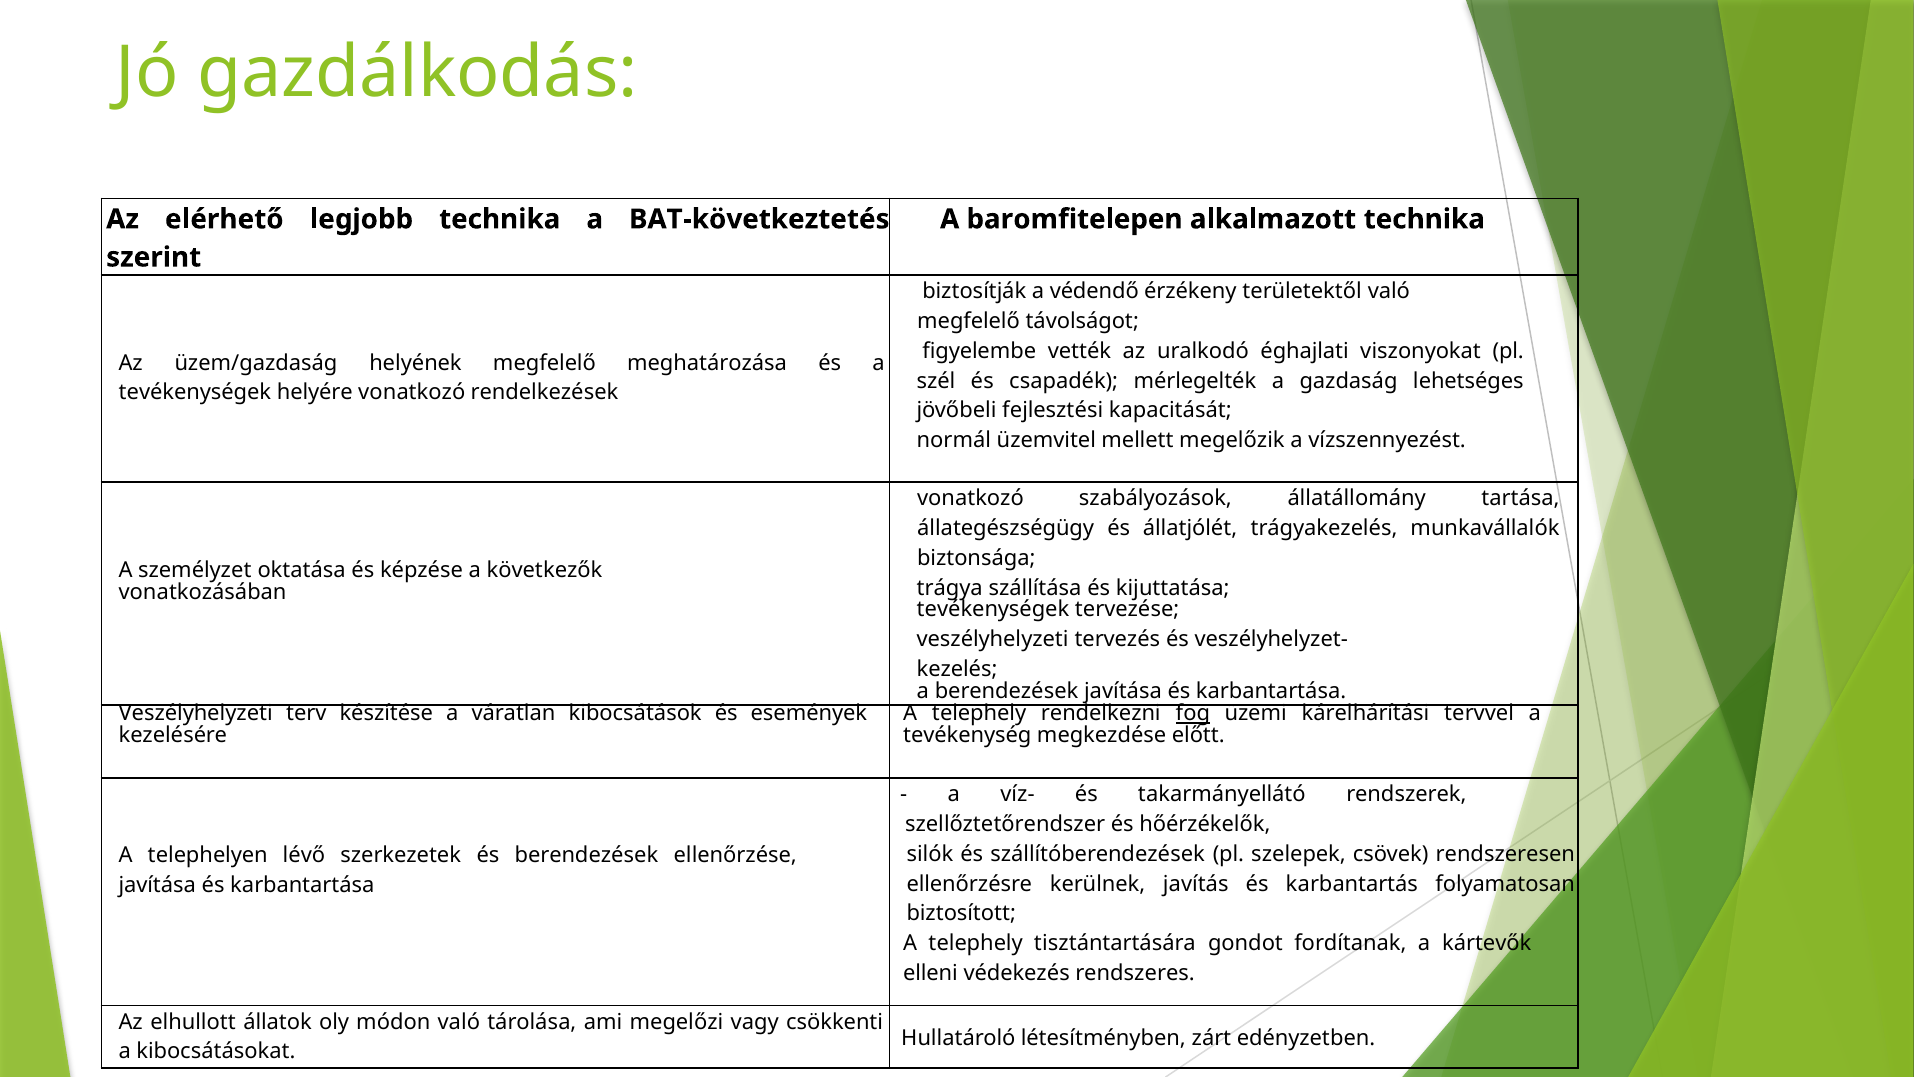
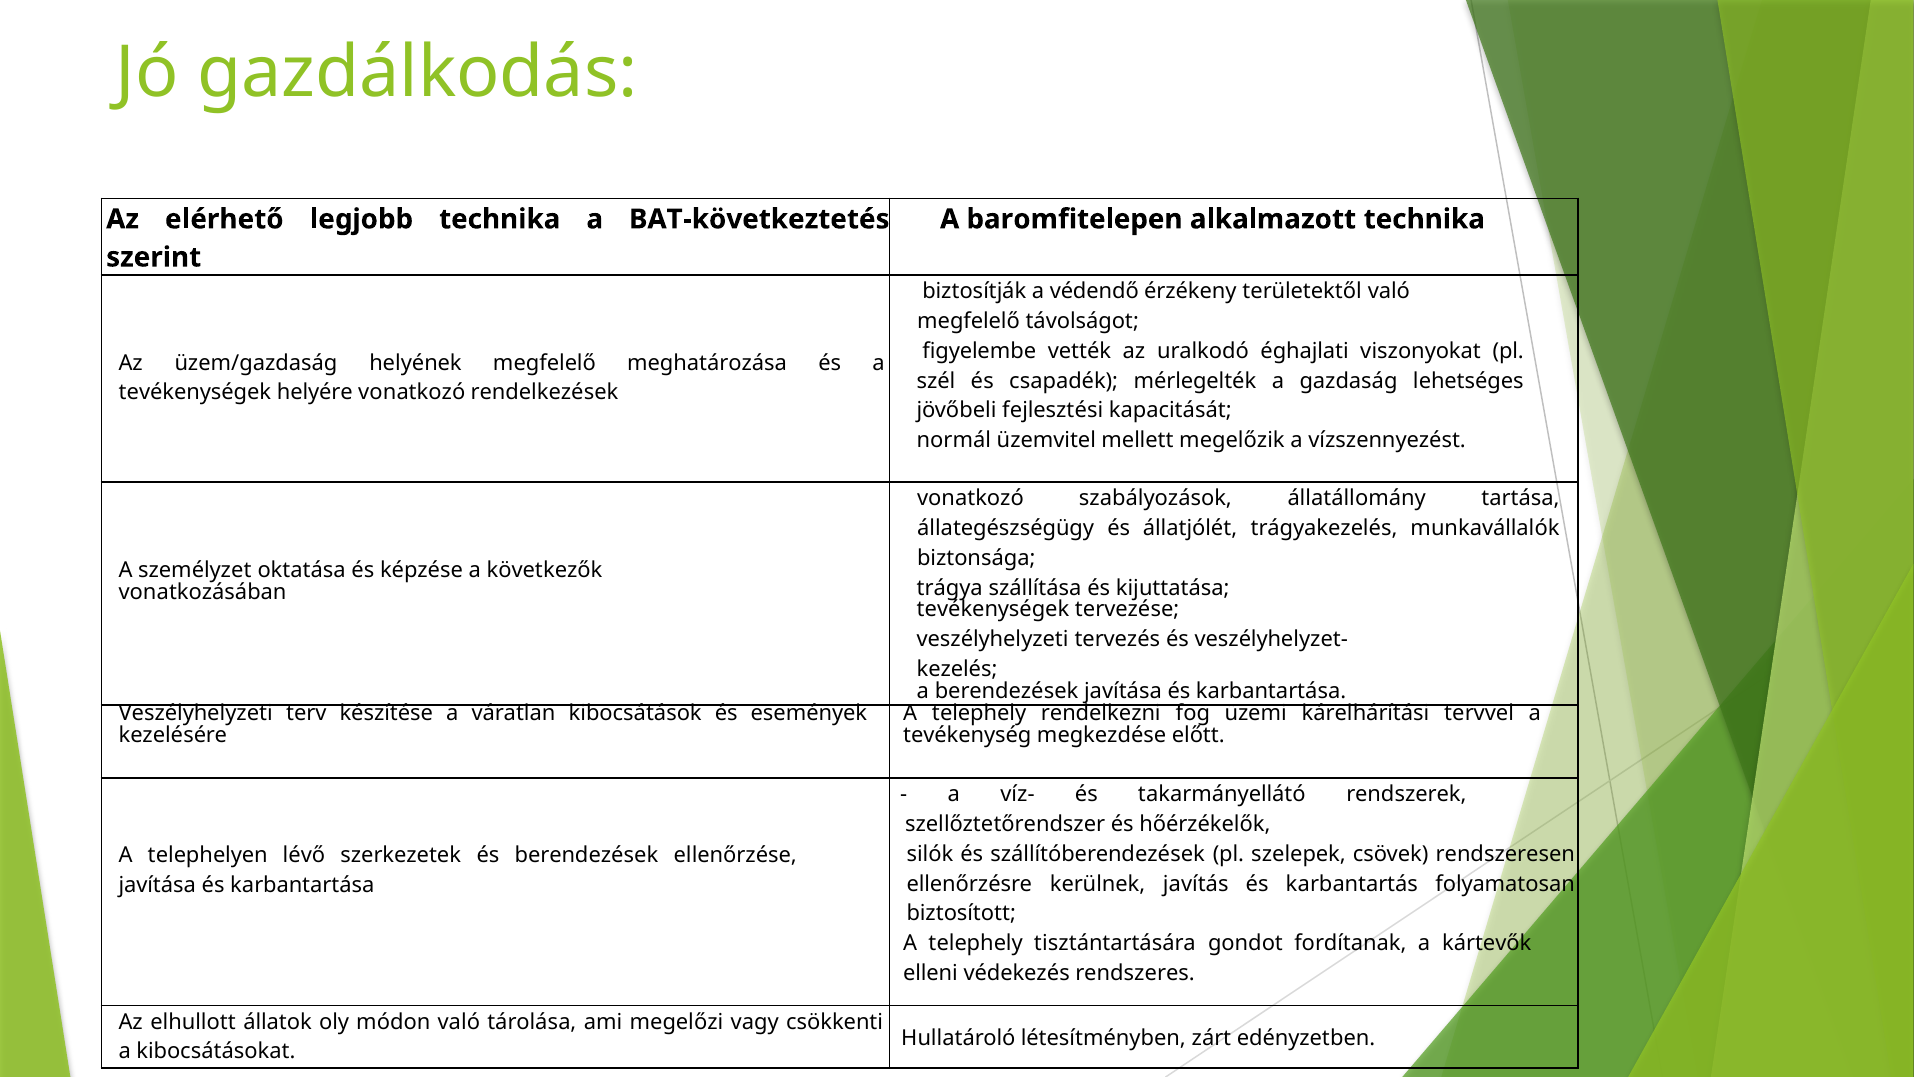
fog underline: present -> none
